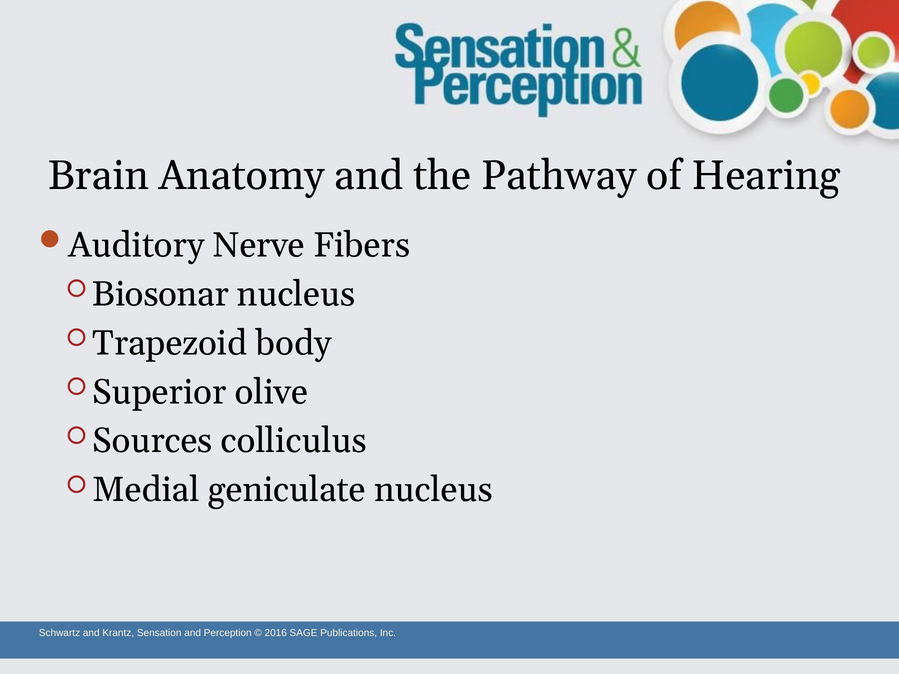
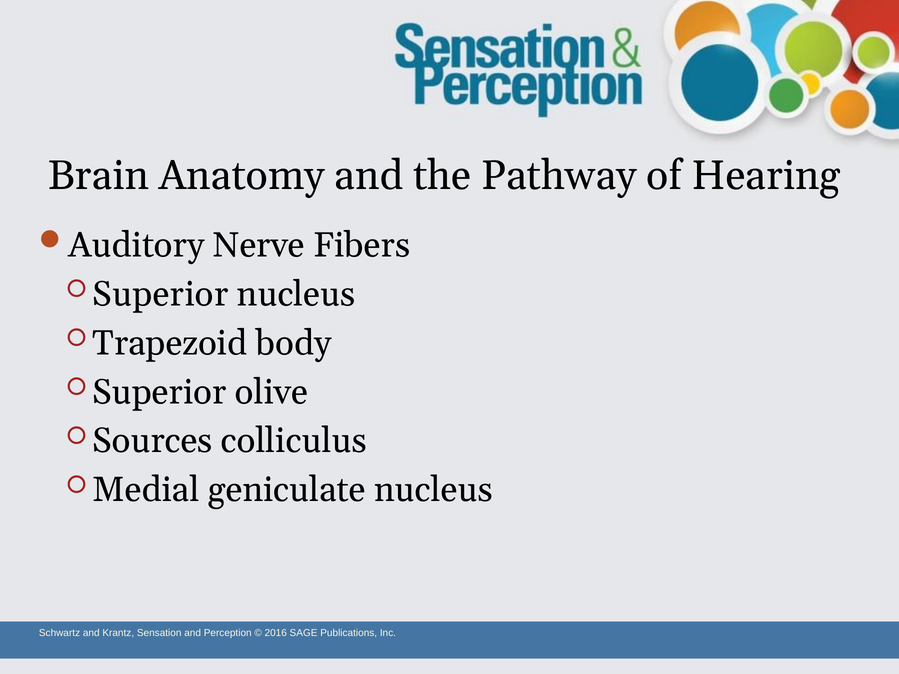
Biosonar at (161, 294): Biosonar -> Superior
